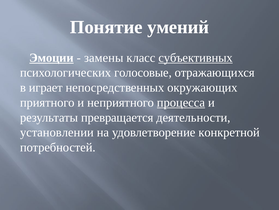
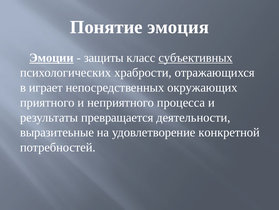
умений: умений -> эмоция
замены: замены -> защиты
голосовые: голосовые -> храбрости
процесса underline: present -> none
установлении: установлении -> выразитеьные
